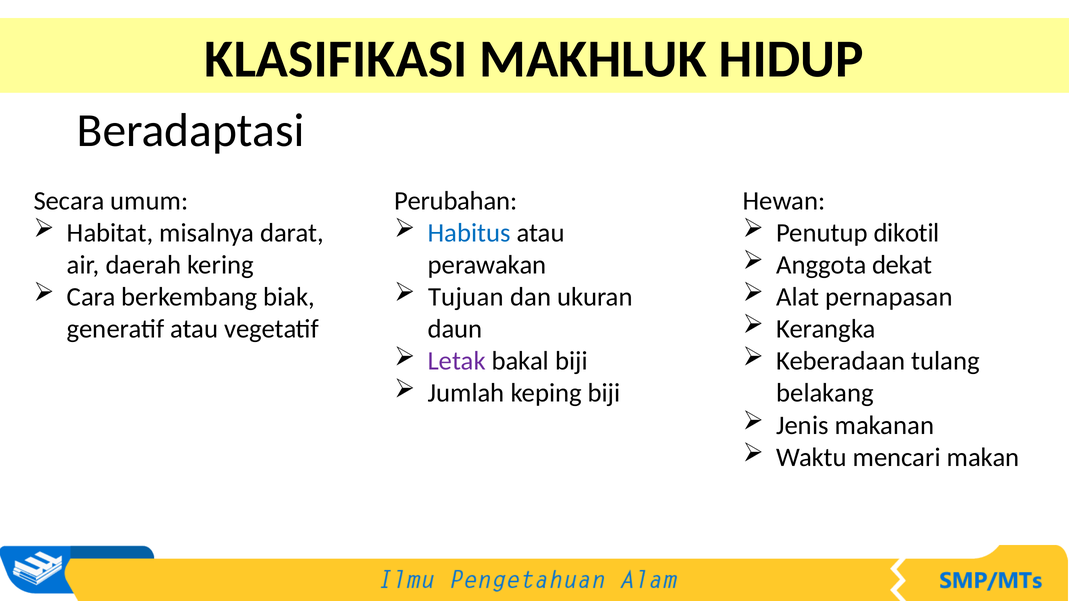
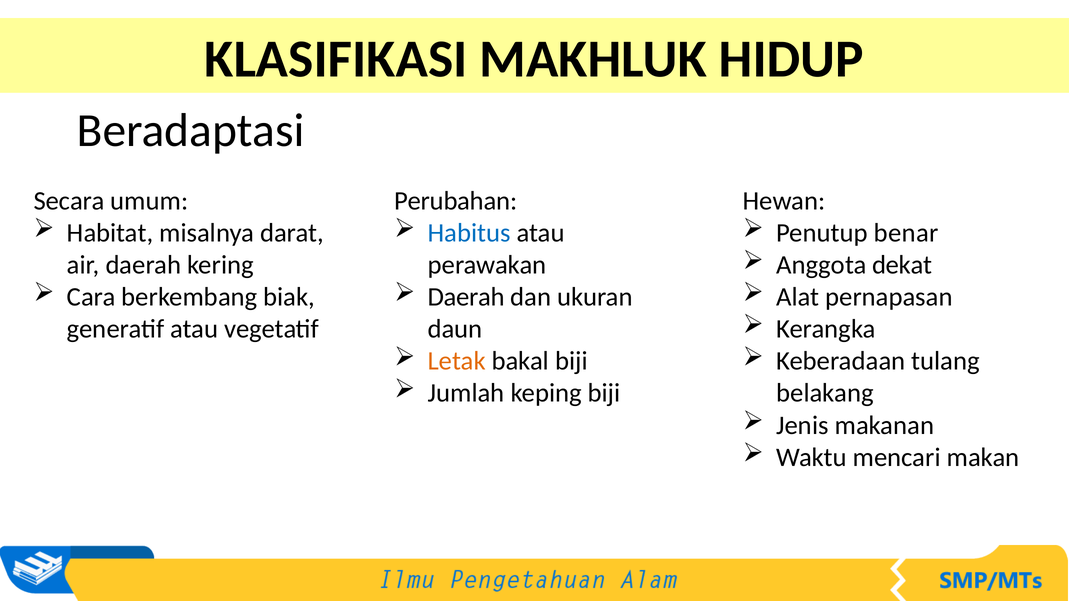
dikotil: dikotil -> benar
Tujuan at (466, 297): Tujuan -> Daerah
Letak colour: purple -> orange
